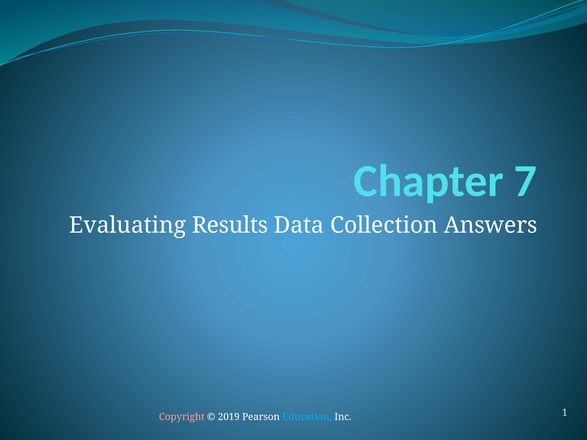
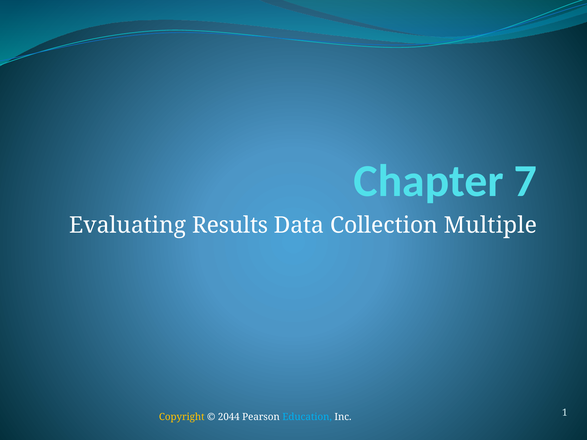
Answers: Answers -> Multiple
Copyright colour: pink -> yellow
2019: 2019 -> 2044
